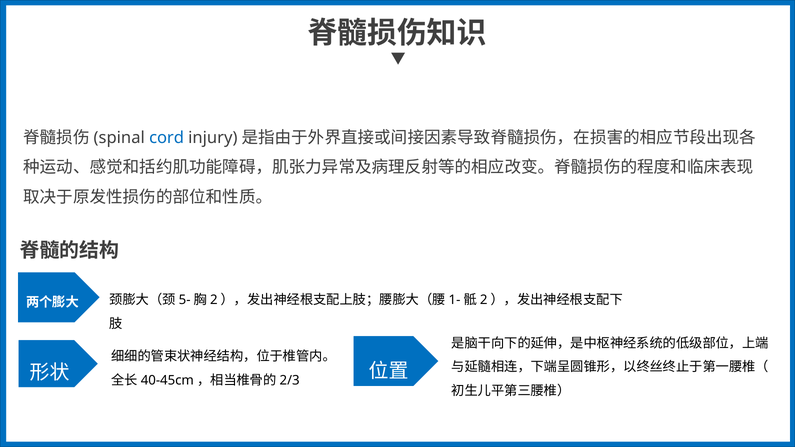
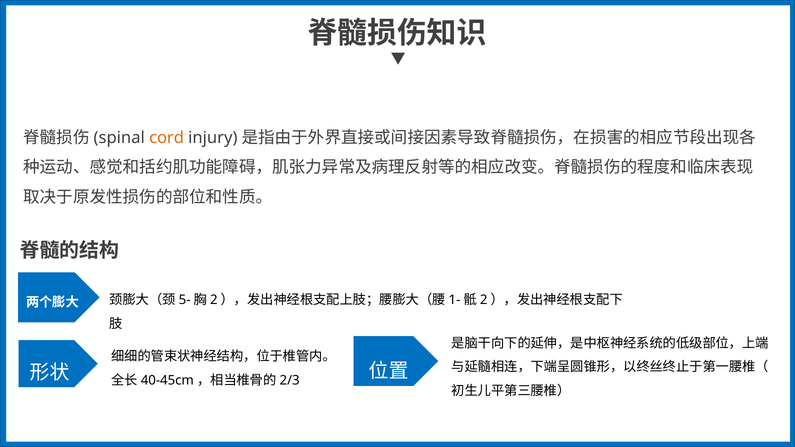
cord colour: blue -> orange
